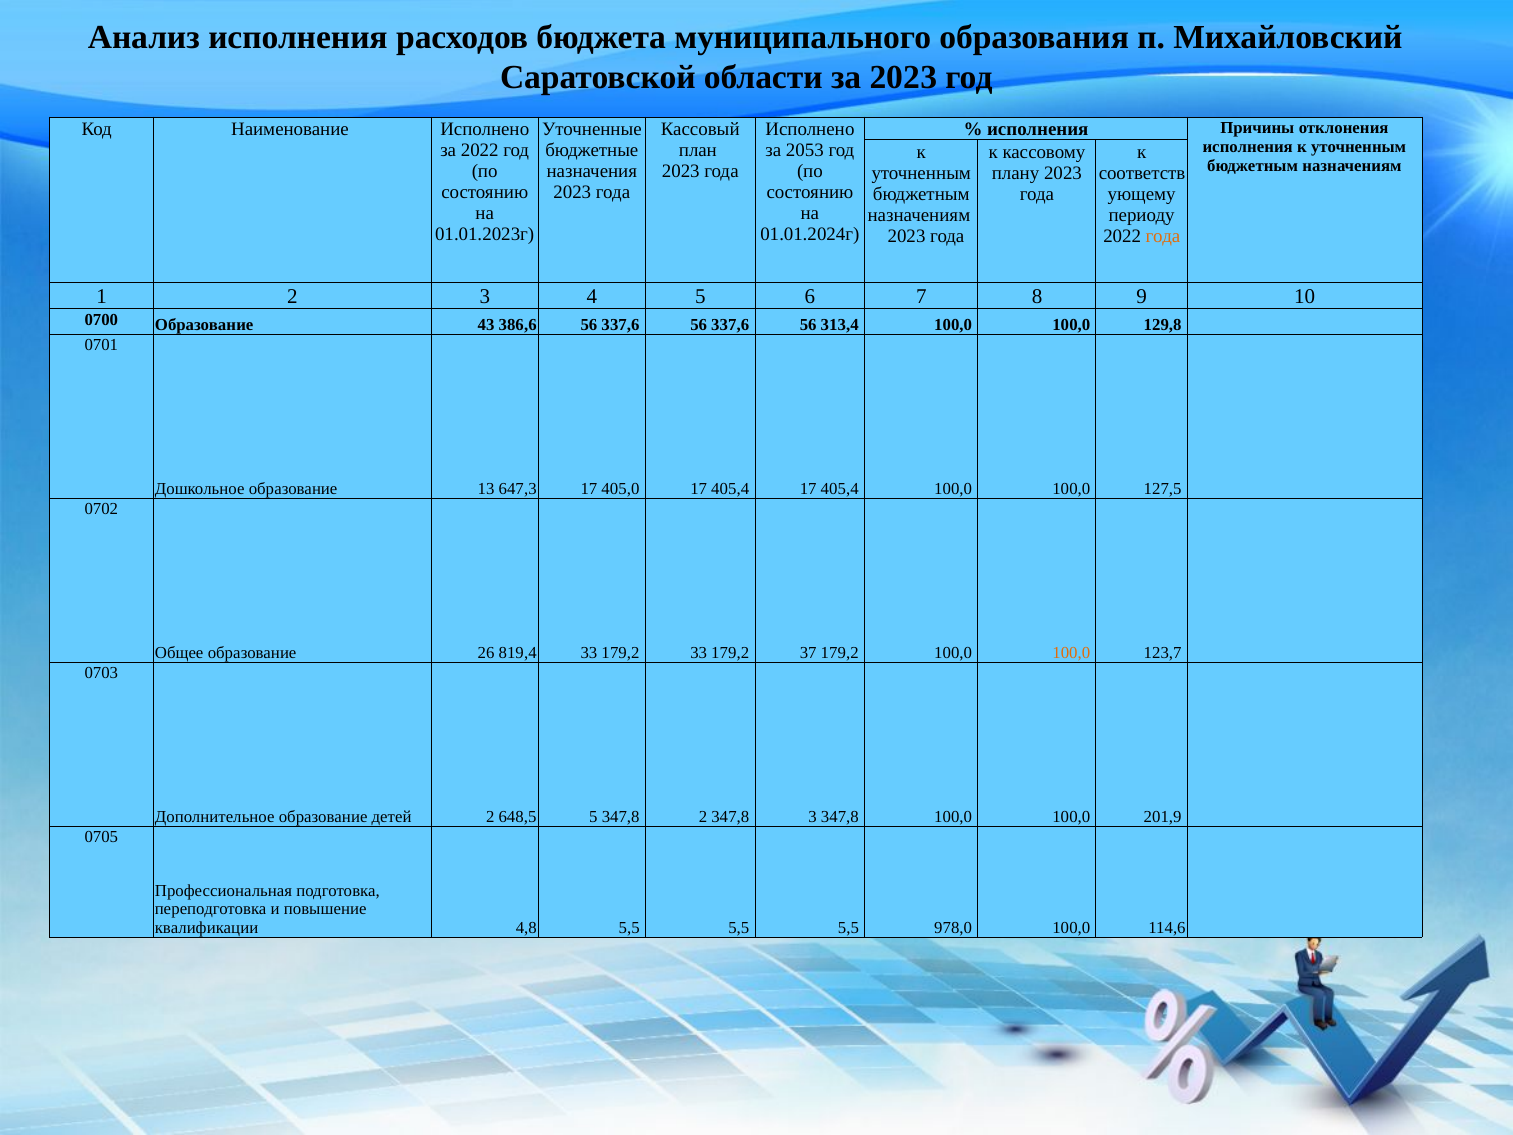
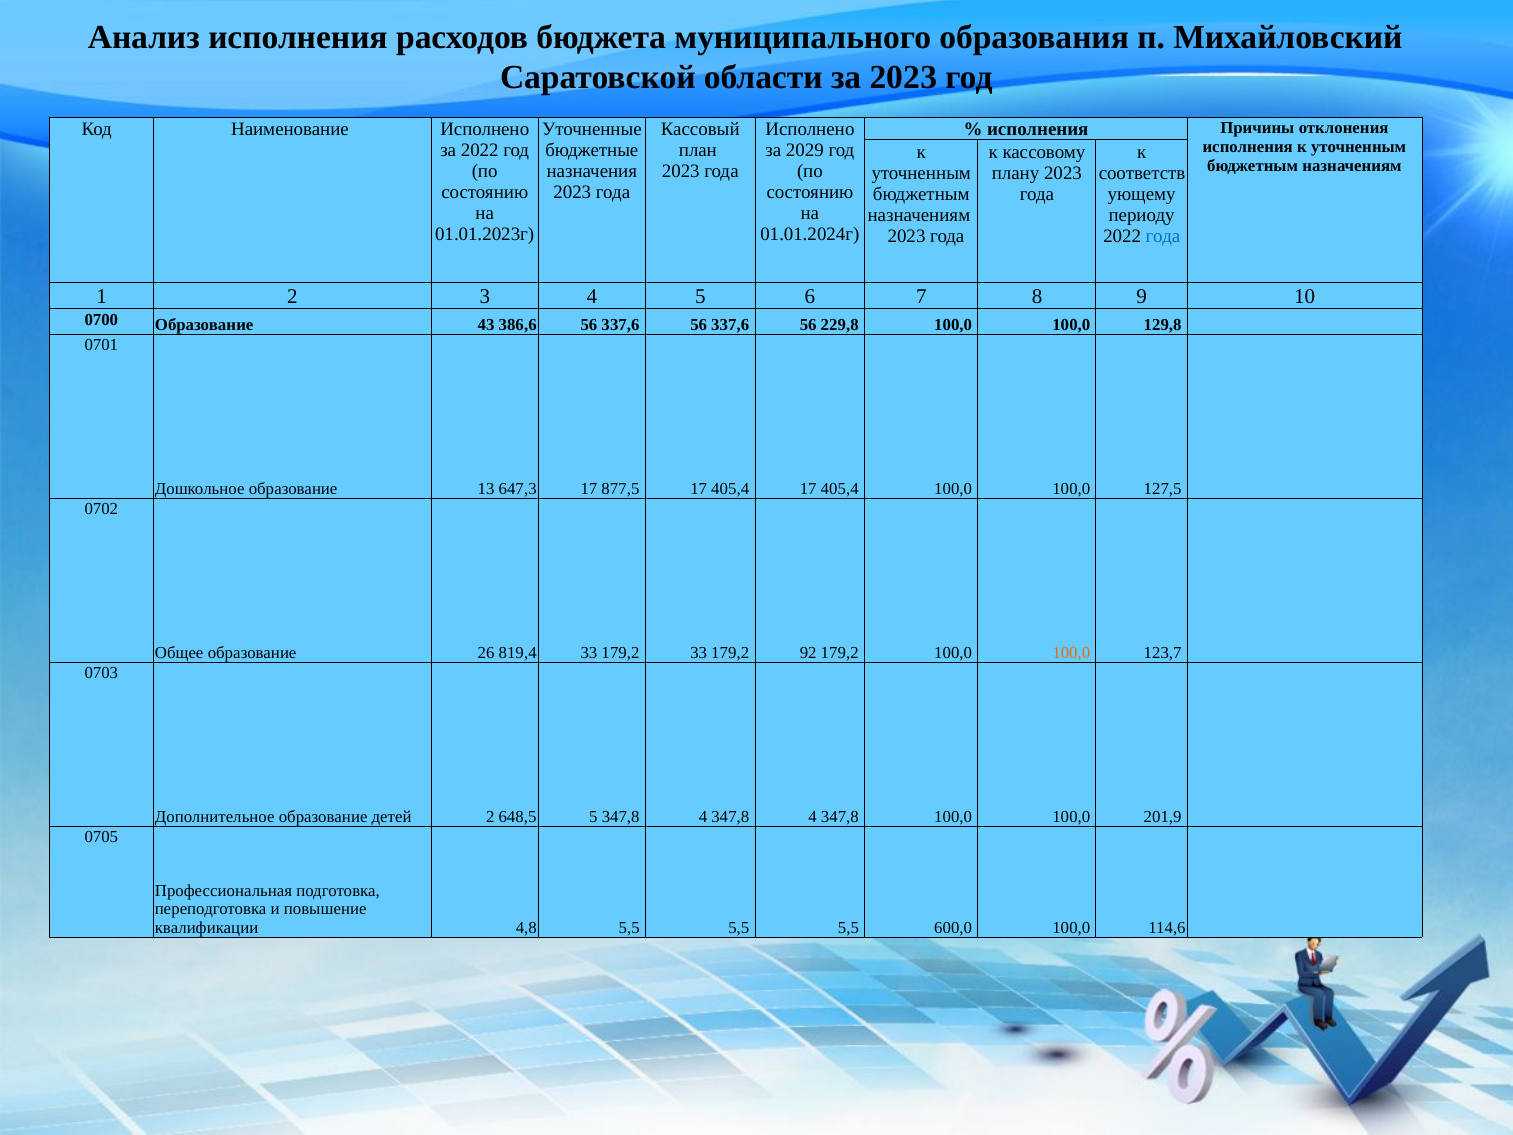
2053: 2053 -> 2029
года at (1163, 236) colour: orange -> blue
313,4: 313,4 -> 229,8
405,0: 405,0 -> 877,5
37: 37 -> 92
5 347,8 2: 2 -> 4
3 at (813, 817): 3 -> 4
978,0: 978,0 -> 600,0
